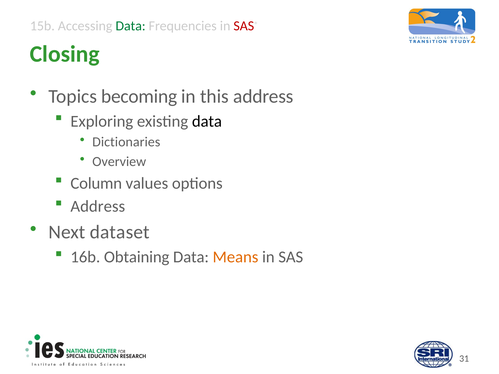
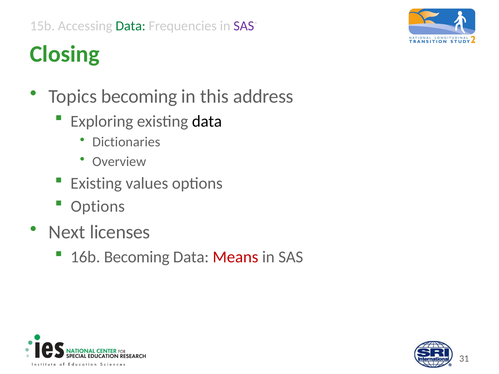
SAS at (244, 26) colour: red -> purple
Column at (96, 183): Column -> Existing
Address at (98, 207): Address -> Options
dataset: dataset -> licenses
16b Obtaining: Obtaining -> Becoming
Means colour: orange -> red
